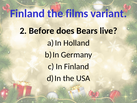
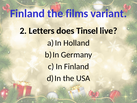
Before: Before -> Letters
Bears: Bears -> Tinsel
